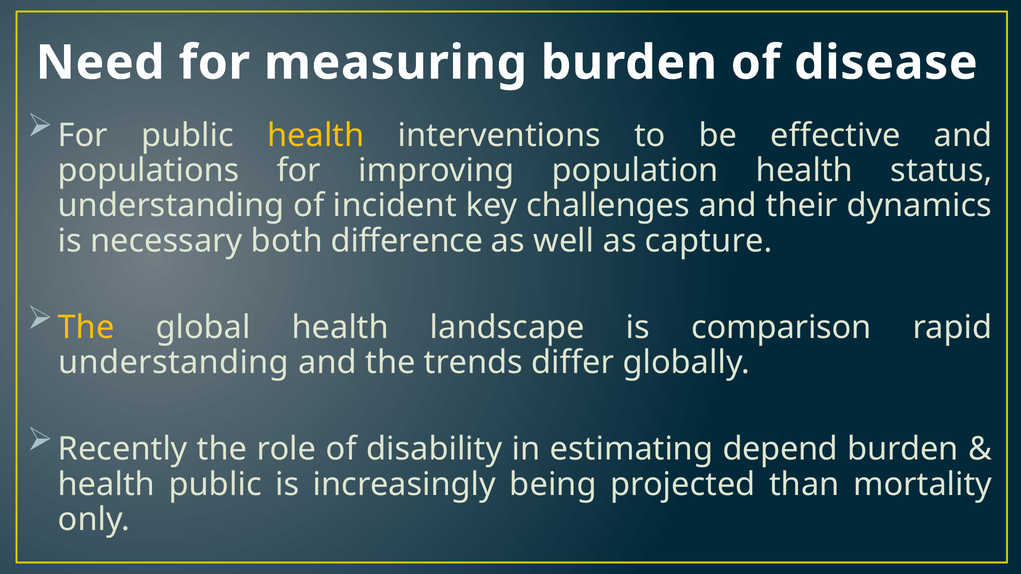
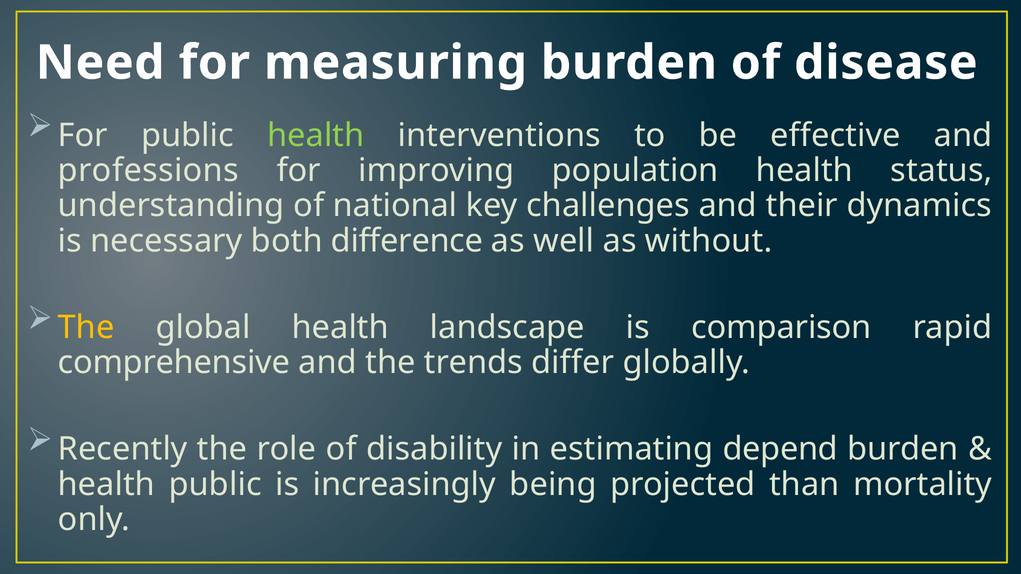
health at (316, 135) colour: yellow -> light green
populations: populations -> professions
incident: incident -> national
capture: capture -> without
understanding at (174, 363): understanding -> comprehensive
